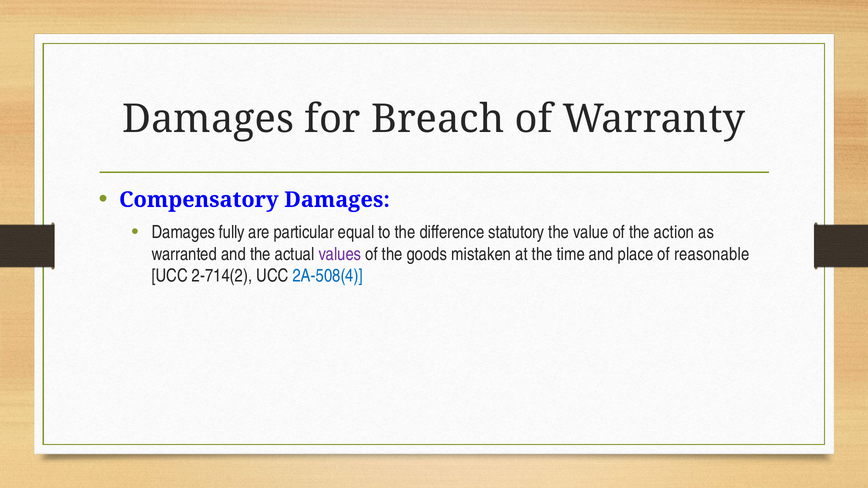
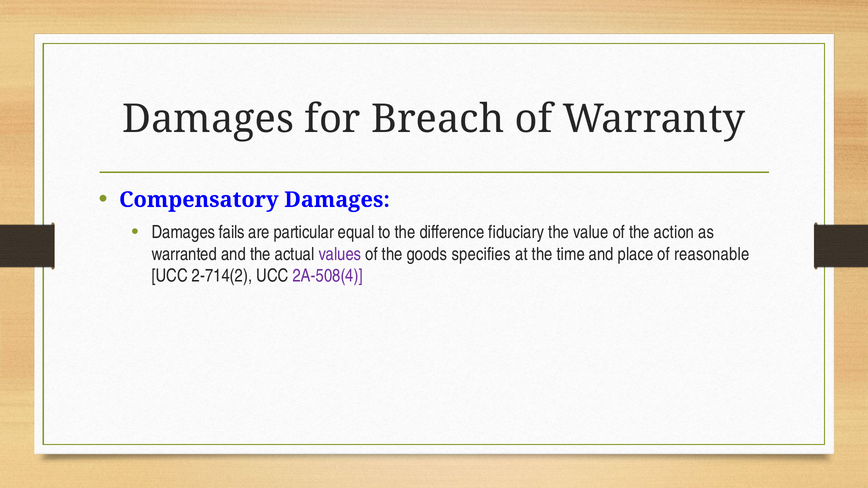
fully: fully -> fails
statutory: statutory -> fiduciary
mistaken: mistaken -> specifies
2A-508(4 colour: blue -> purple
